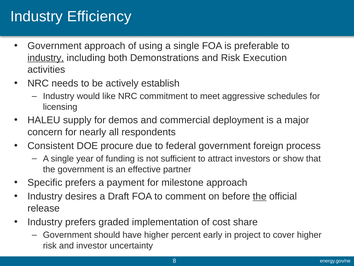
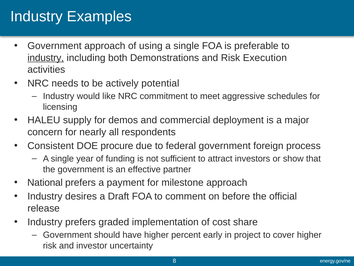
Efficiency: Efficiency -> Examples
establish: establish -> potential
Specific: Specific -> National
the at (260, 196) underline: present -> none
